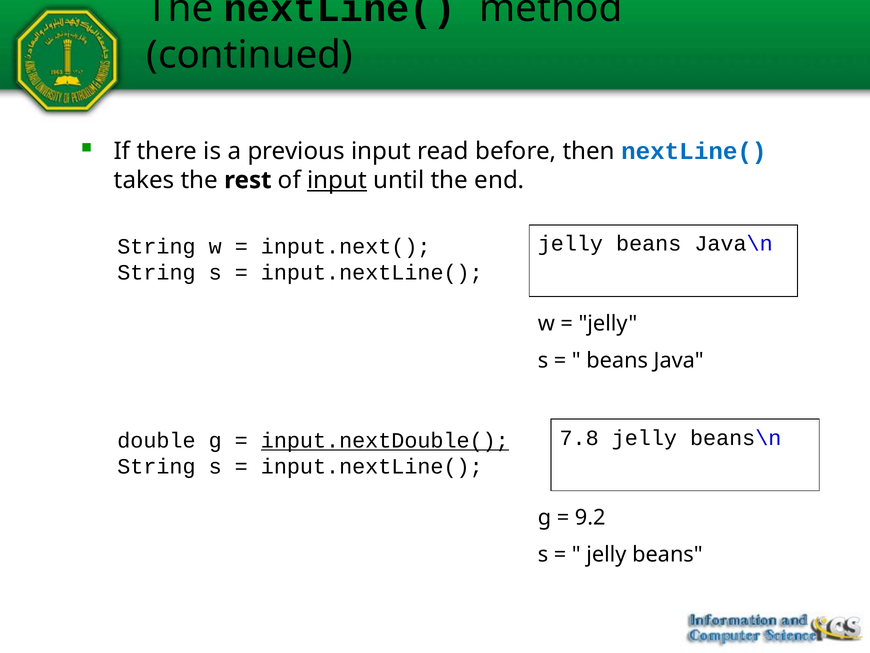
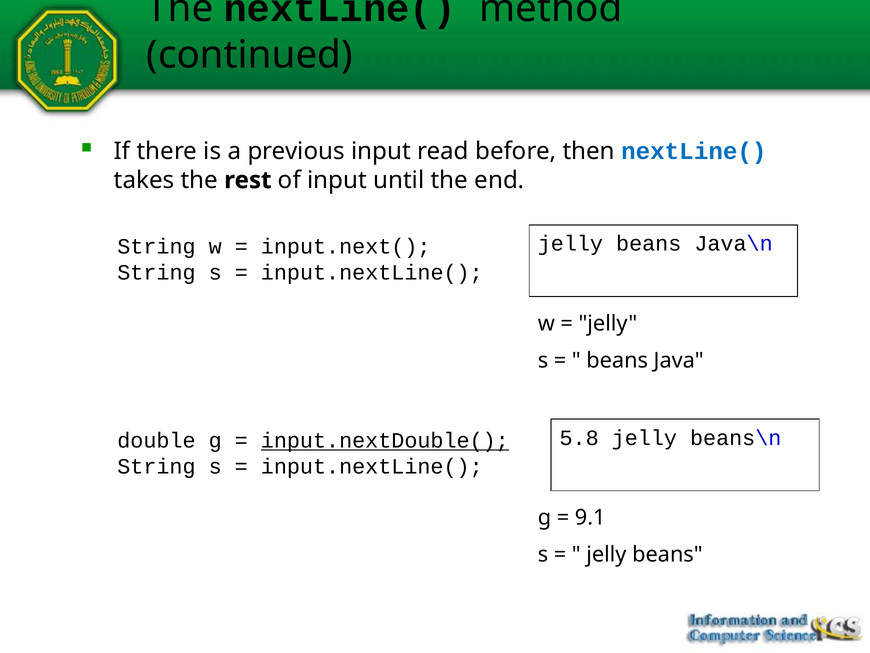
input at (337, 180) underline: present -> none
7.8: 7.8 -> 5.8
9.2: 9.2 -> 9.1
